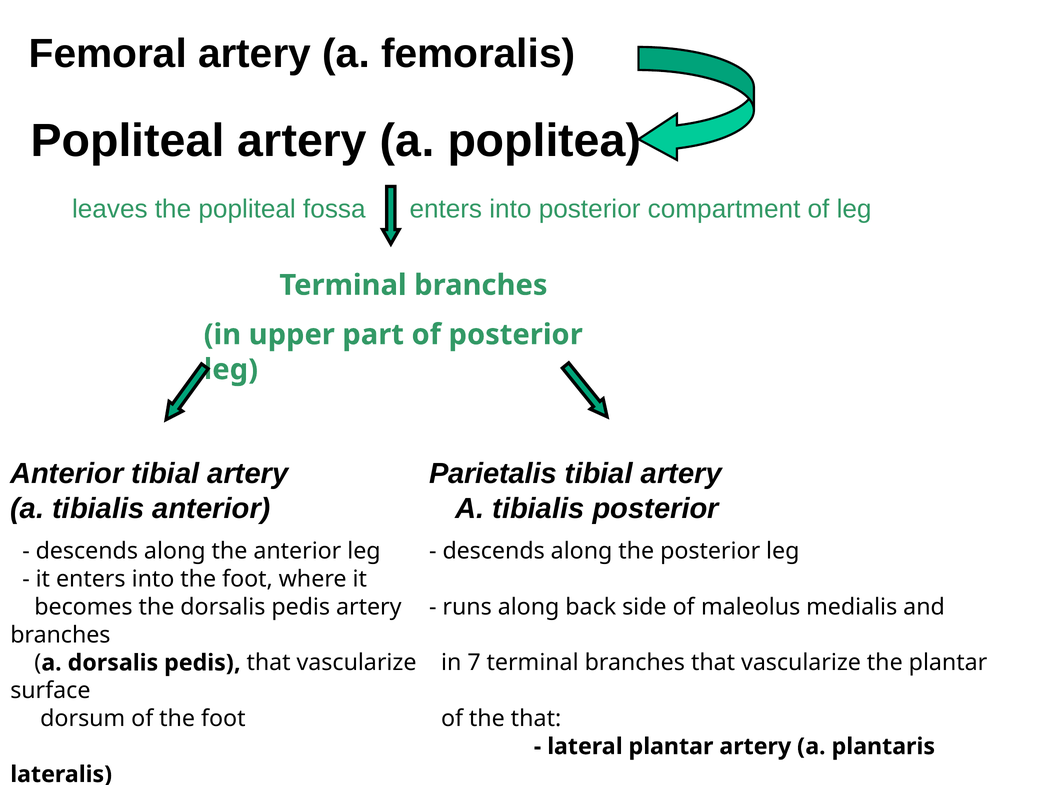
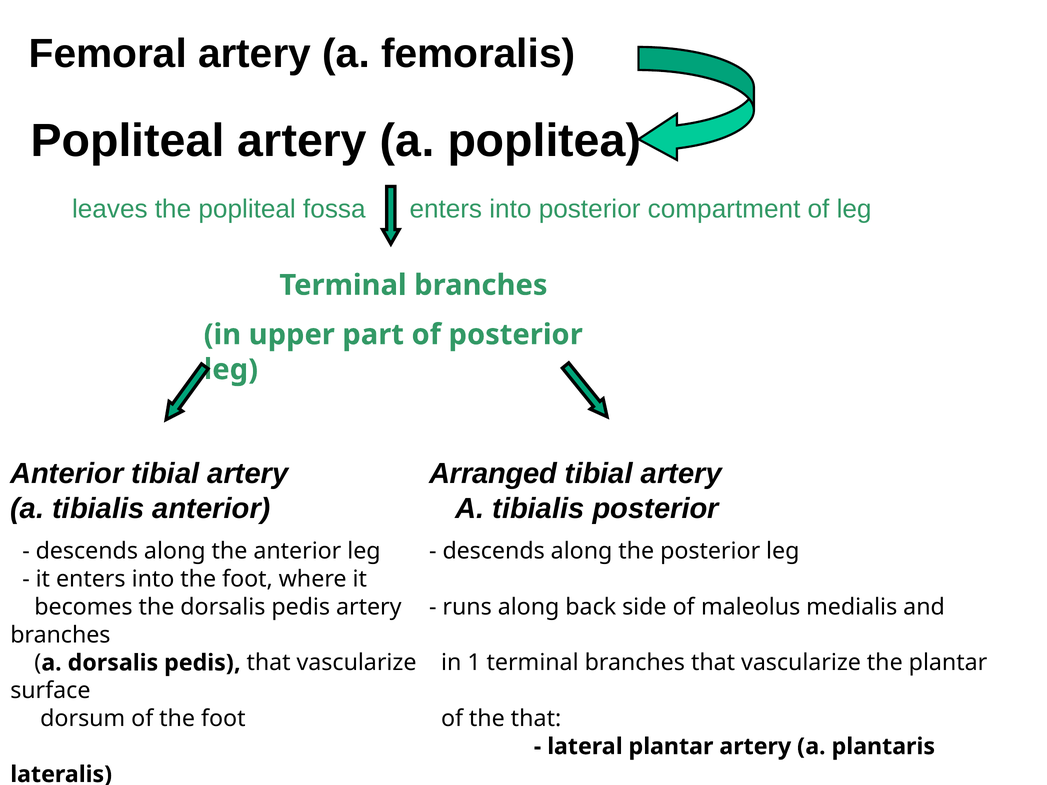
Parietalis: Parietalis -> Arranged
7: 7 -> 1
